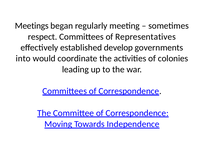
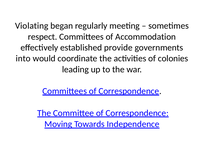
Meetings: Meetings -> Violating
Representatives: Representatives -> Accommodation
develop: develop -> provide
